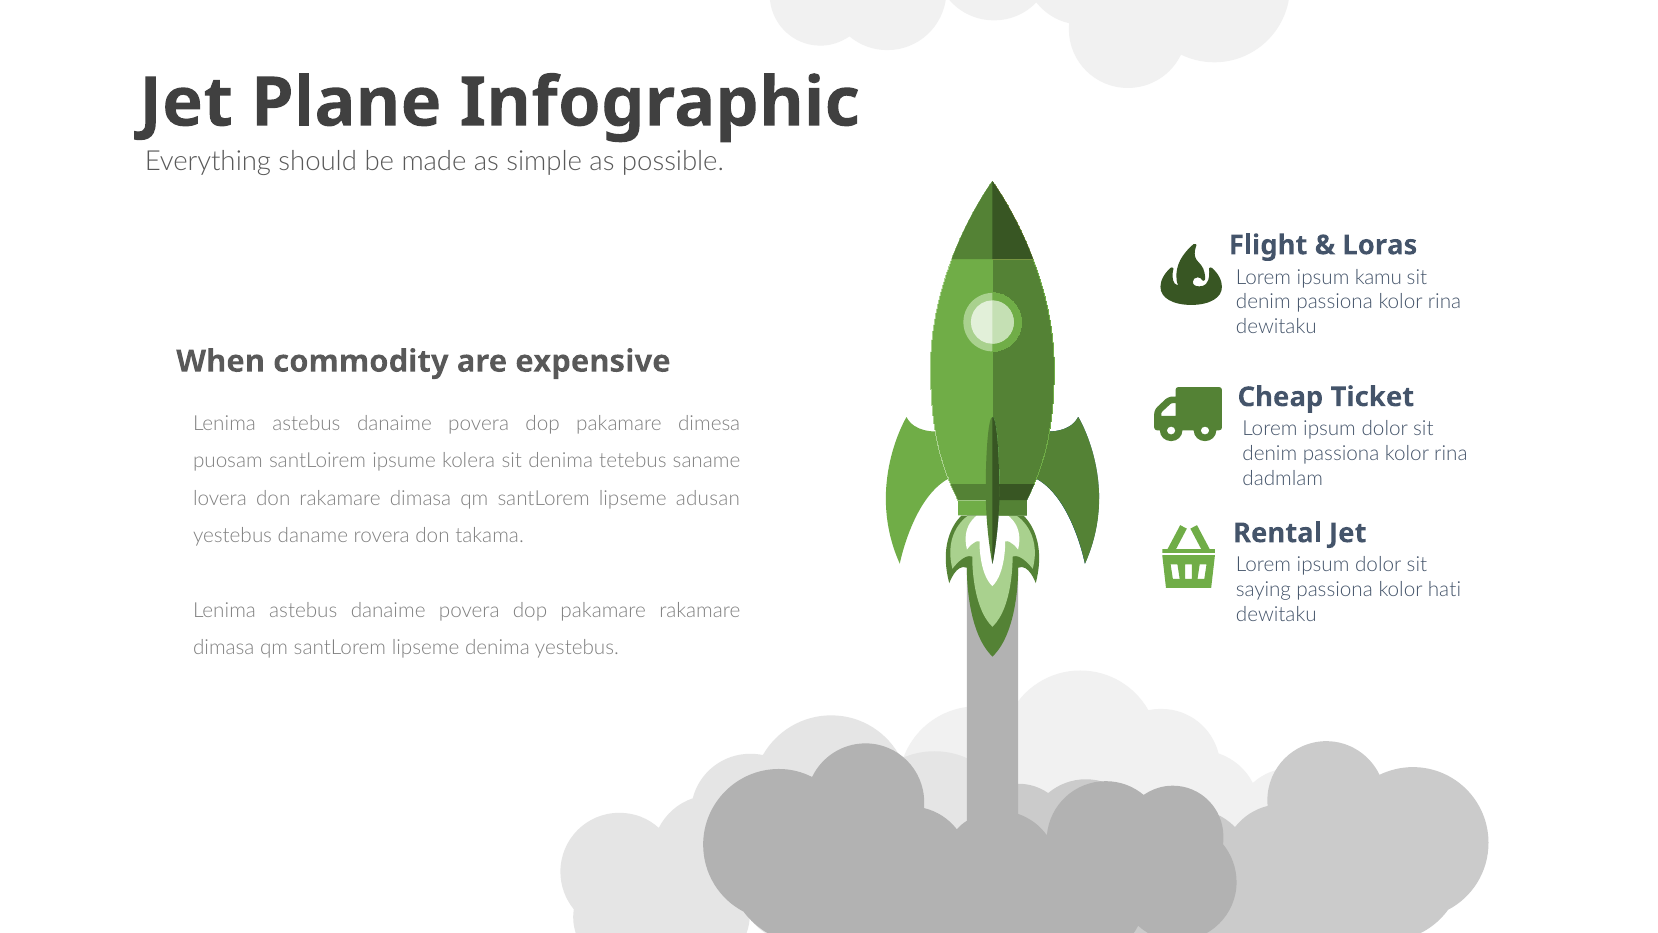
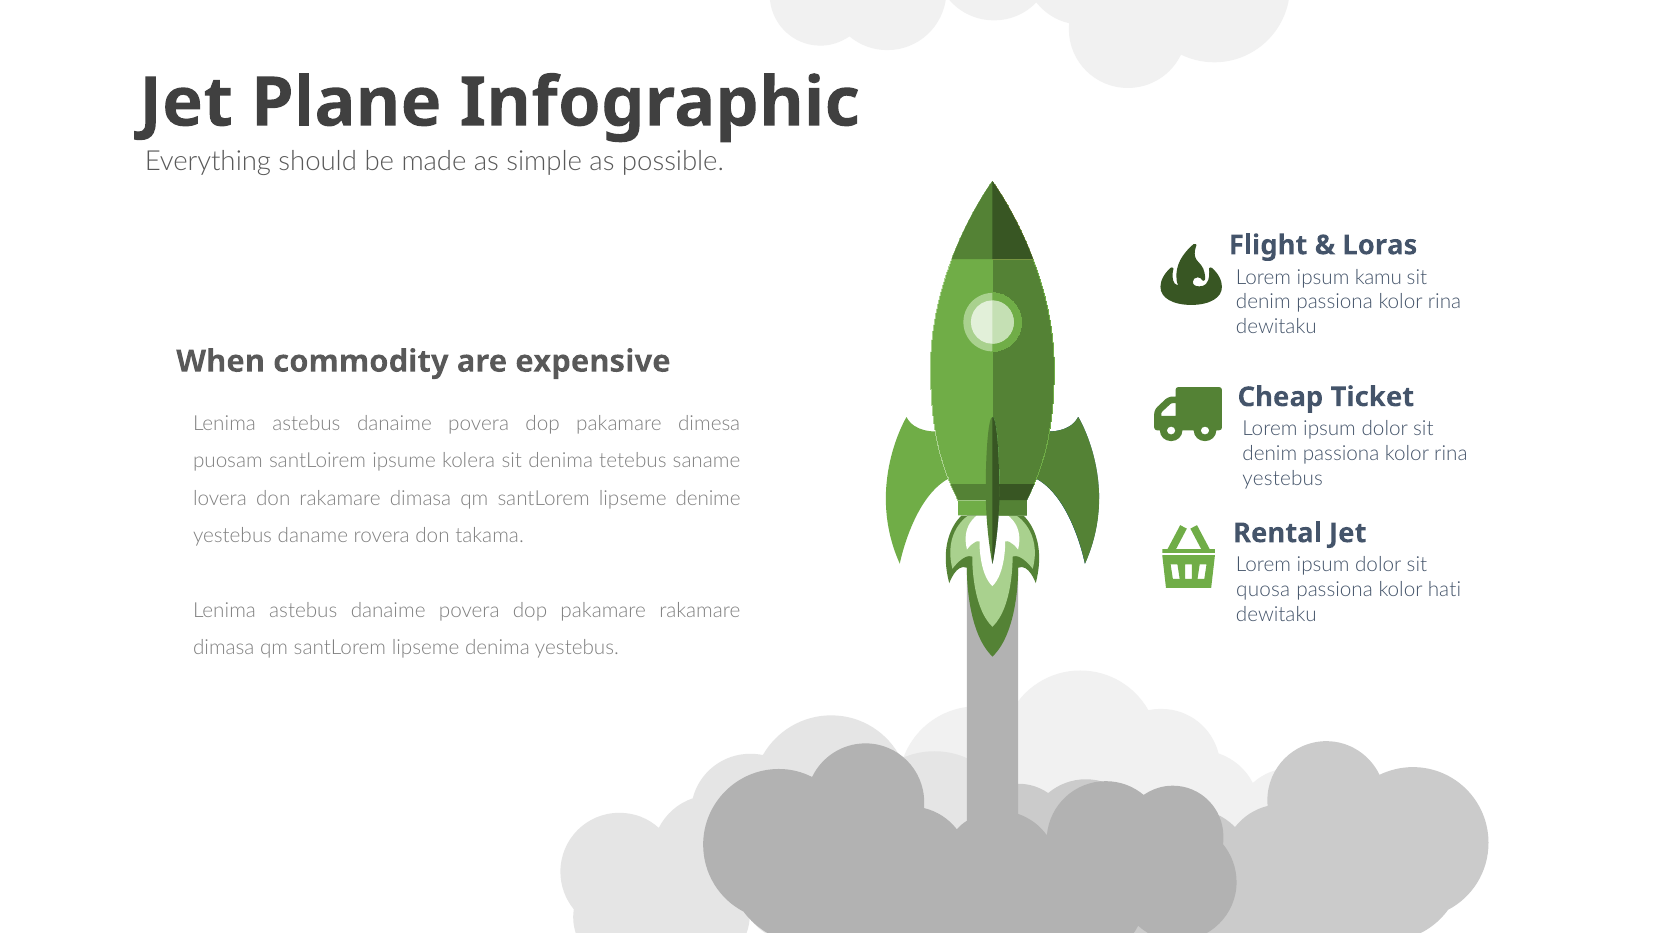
dadmlam at (1283, 479): dadmlam -> yestebus
adusan: adusan -> denime
saying: saying -> quosa
